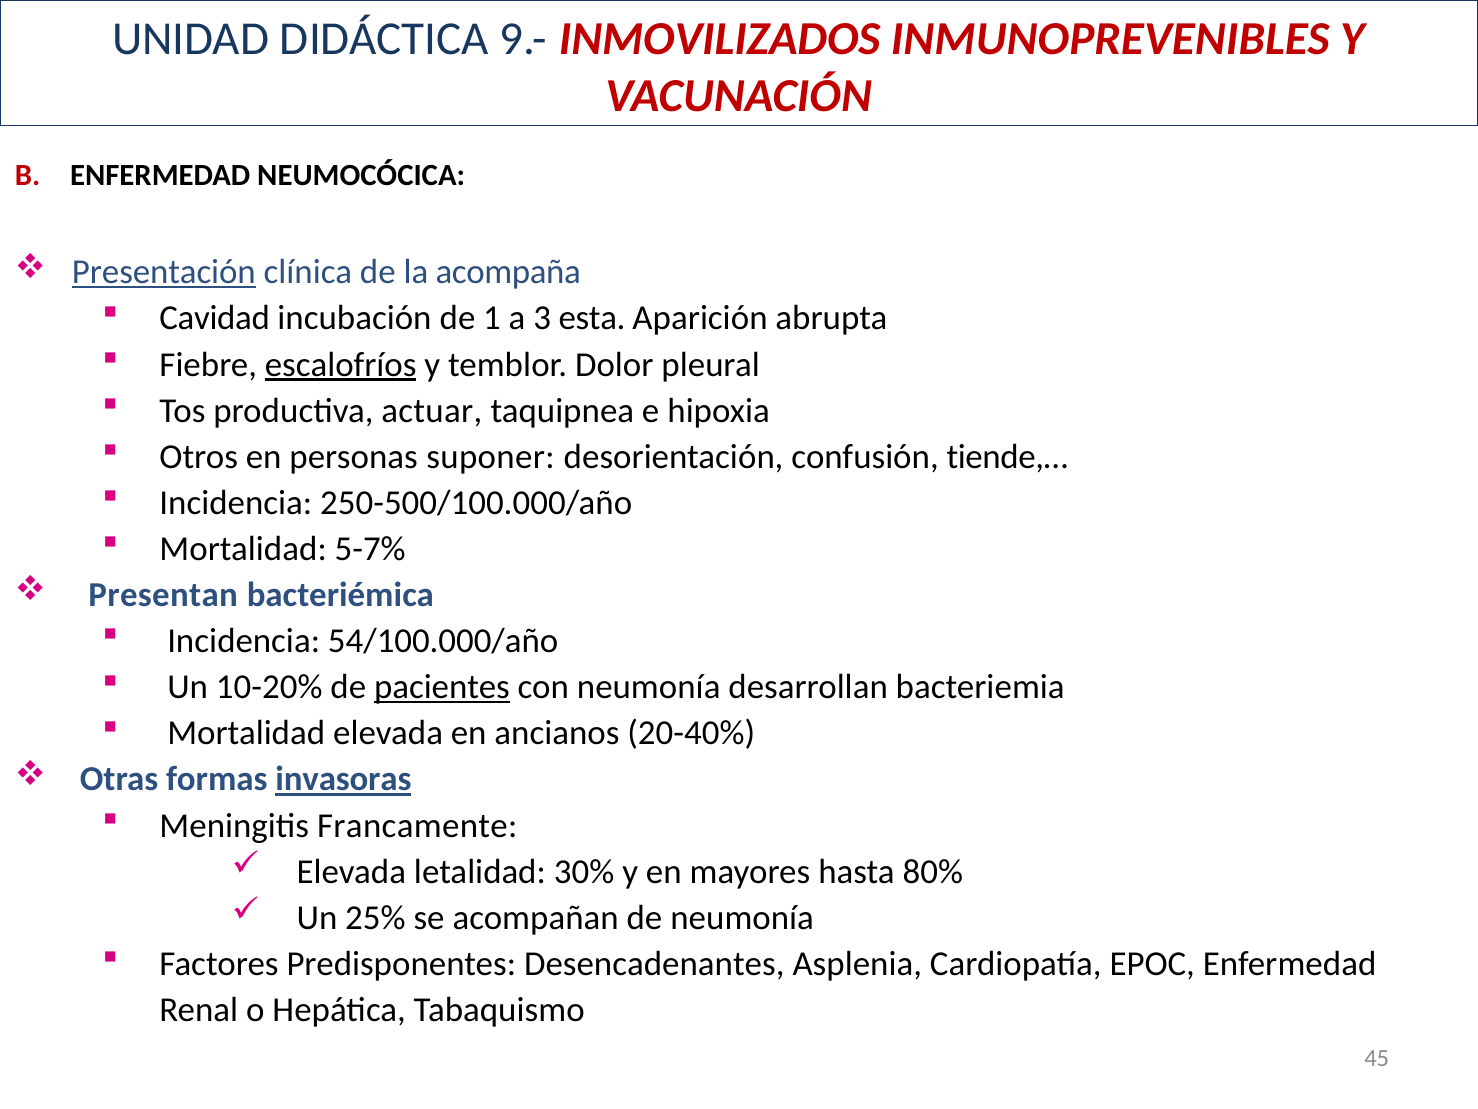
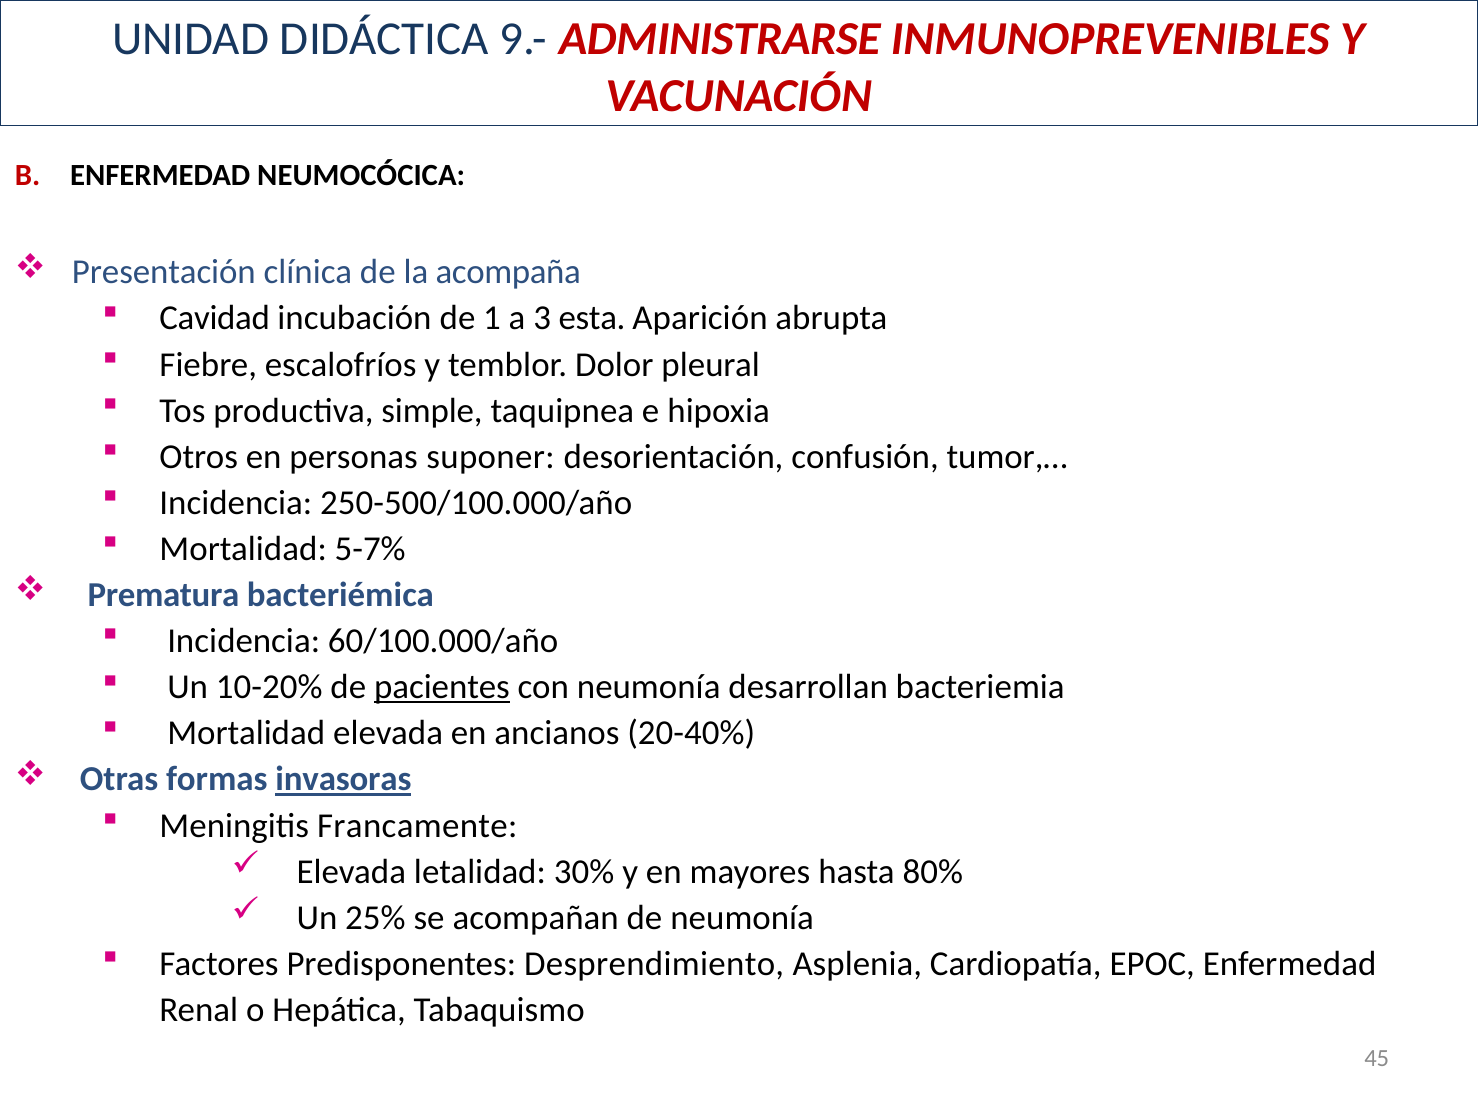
INMOVILIZADOS: INMOVILIZADOS -> ADMINISTRARSE
Presentación underline: present -> none
escalofríos underline: present -> none
actuar: actuar -> simple
tiende,…: tiende,… -> tumor,…
Presentan: Presentan -> Prematura
54/100.000/año: 54/100.000/año -> 60/100.000/año
Desencadenantes: Desencadenantes -> Desprendimiento
